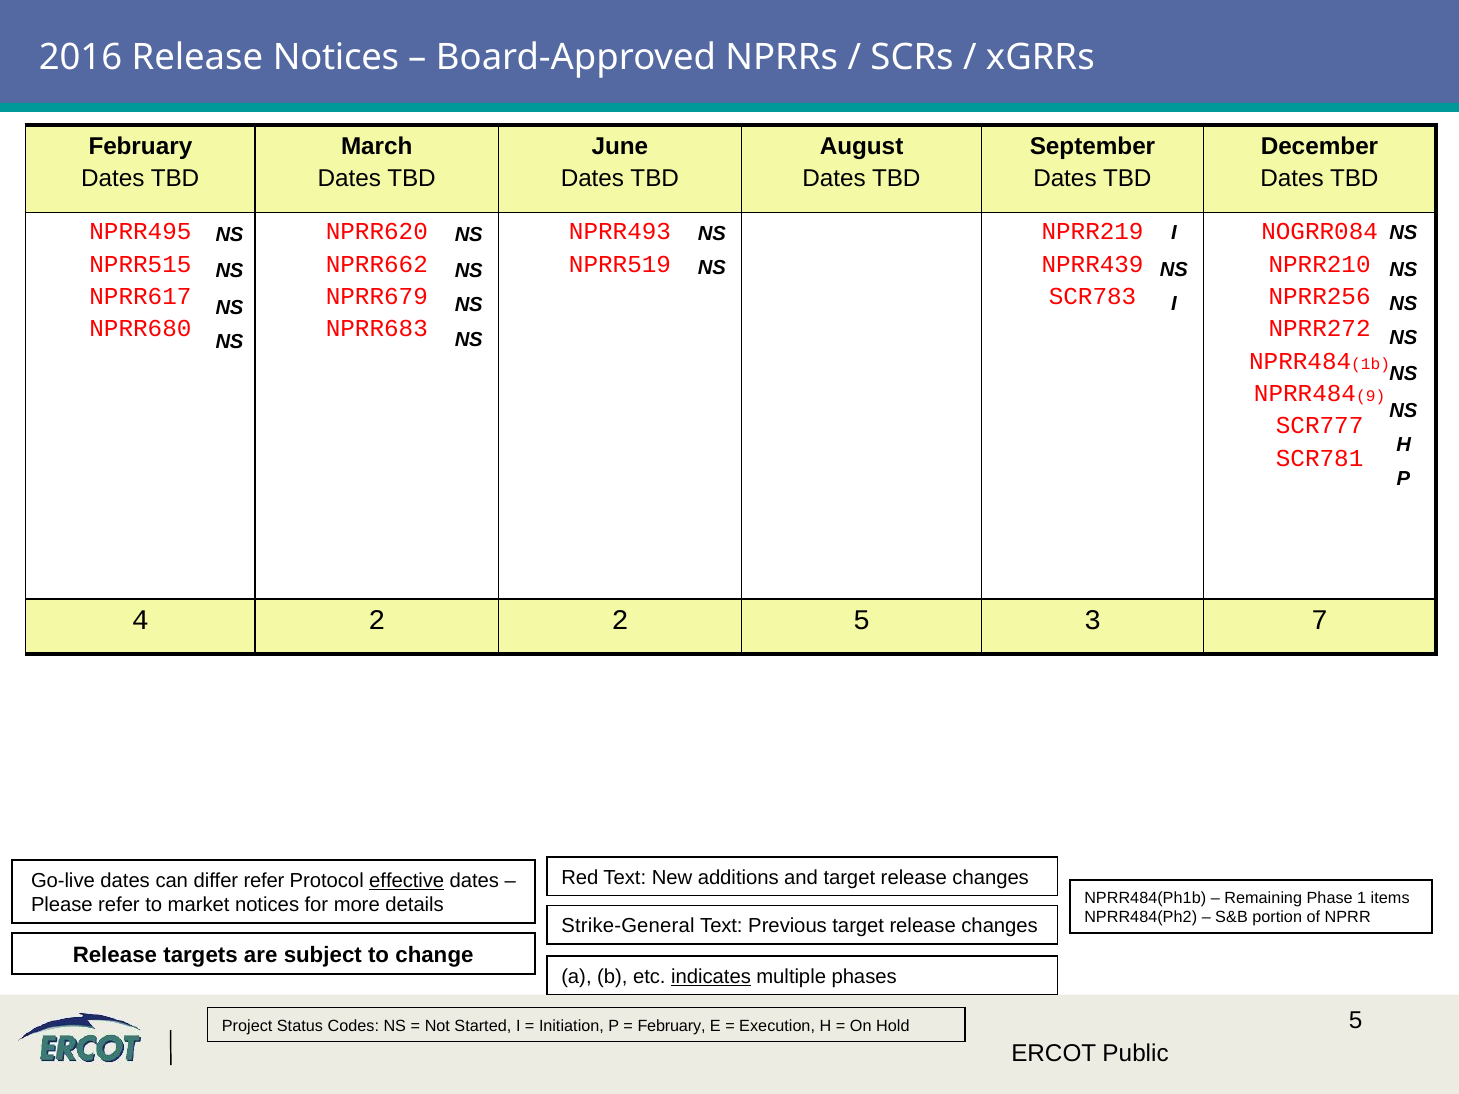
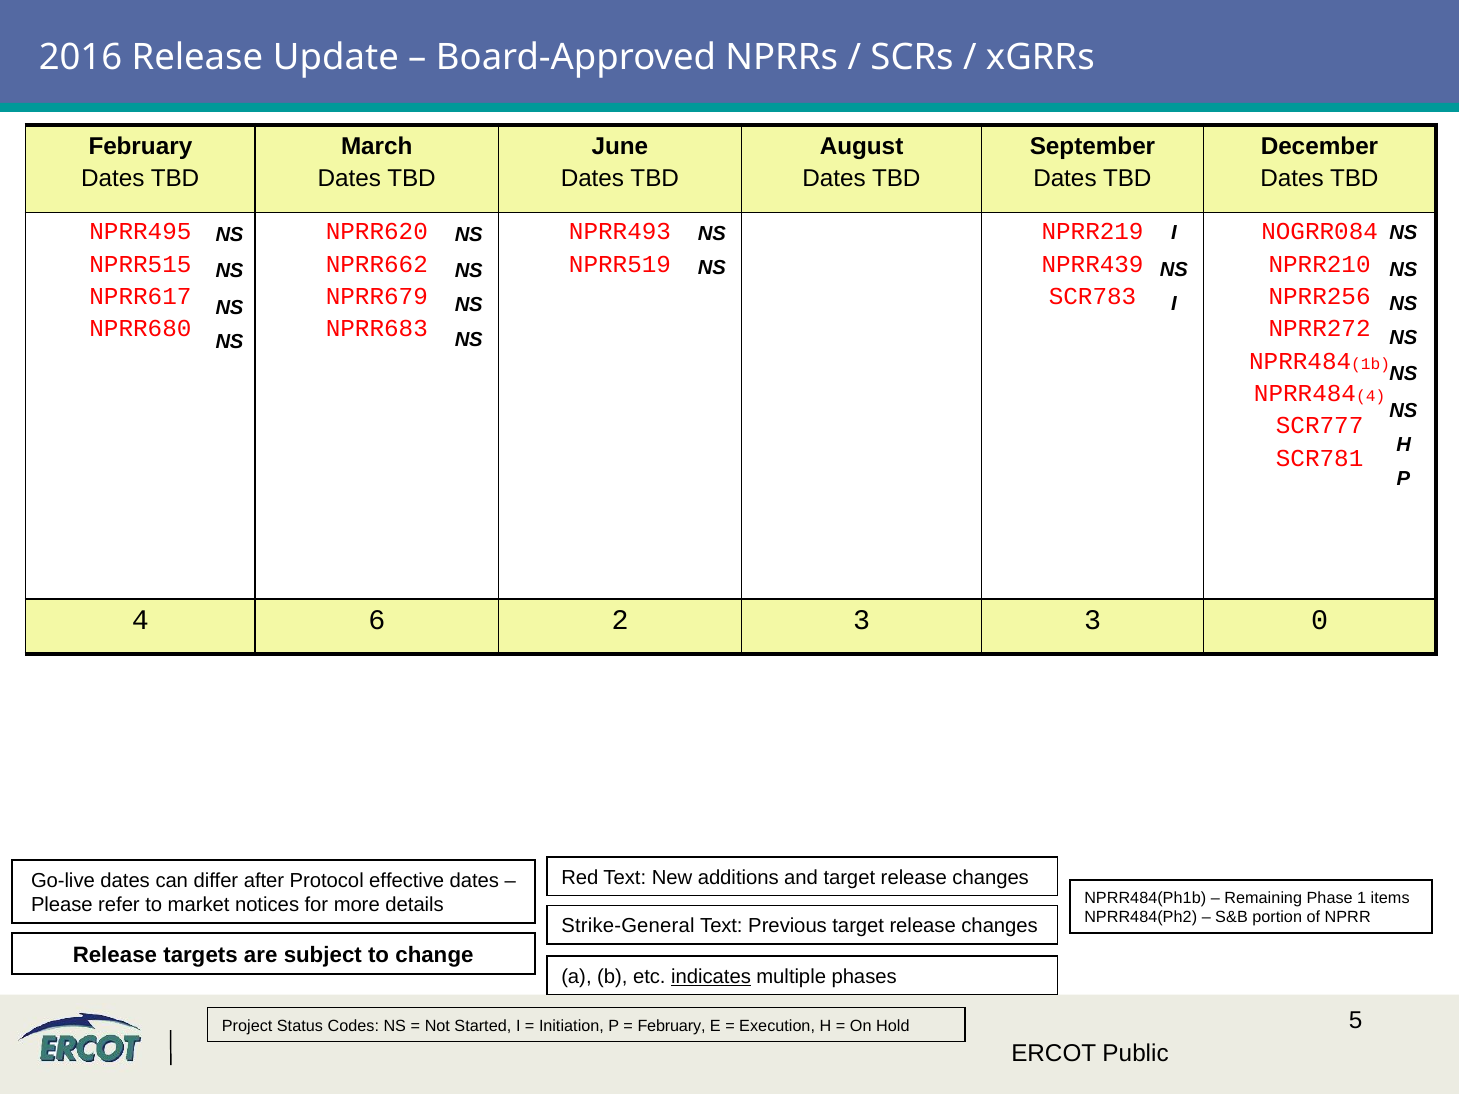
Release Notices: Notices -> Update
9 at (1371, 396): 9 -> 4
4 2: 2 -> 6
2 5: 5 -> 3
7: 7 -> 0
differ refer: refer -> after
effective underline: present -> none
